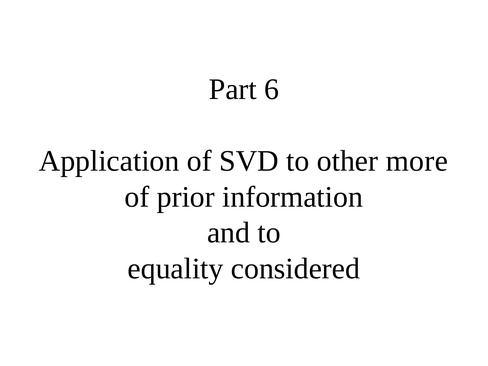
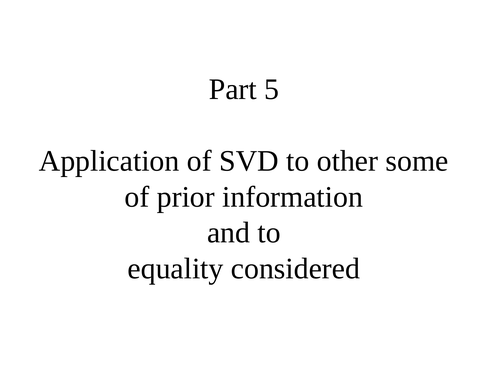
6: 6 -> 5
more: more -> some
